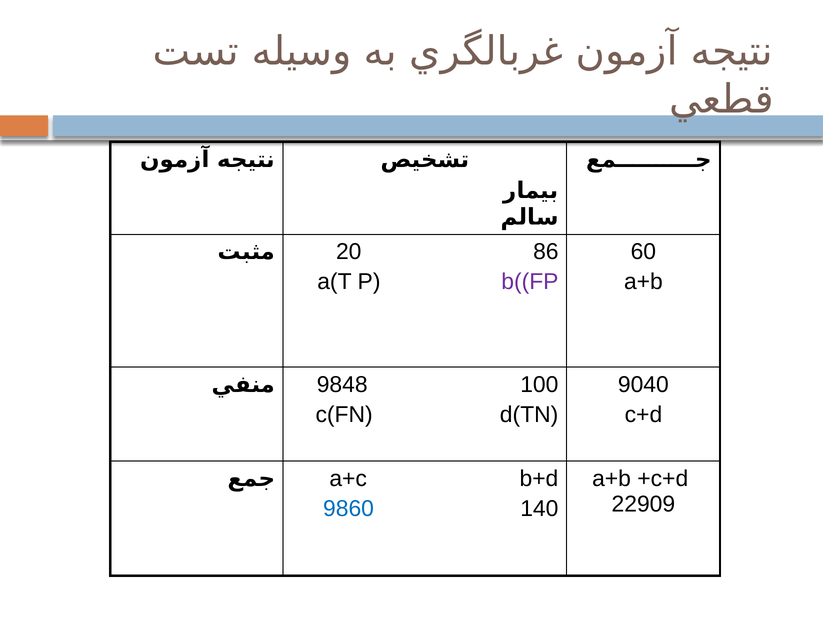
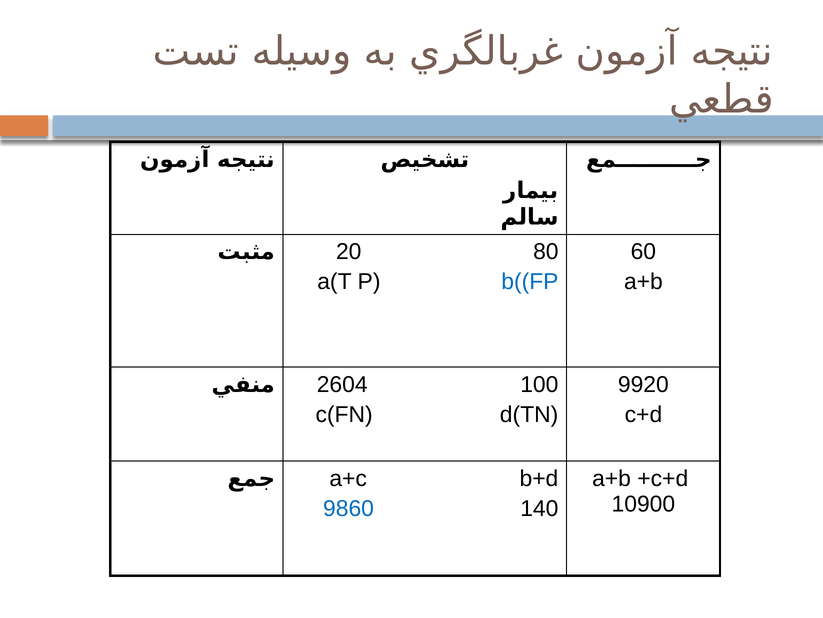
86: 86 -> 80
b((FP colour: purple -> blue
9848: 9848 -> 2604
9040: 9040 -> 9920
22909: 22909 -> 10900
